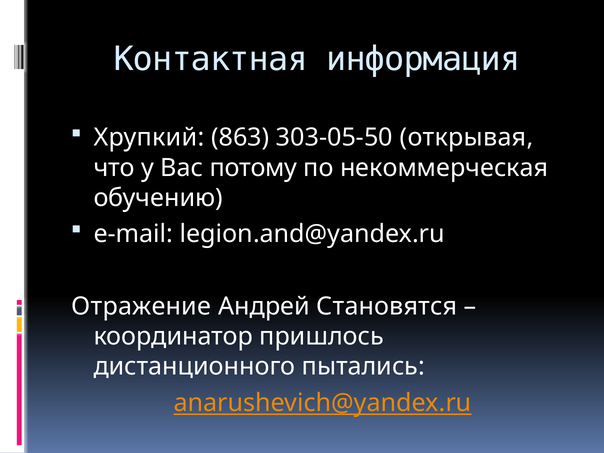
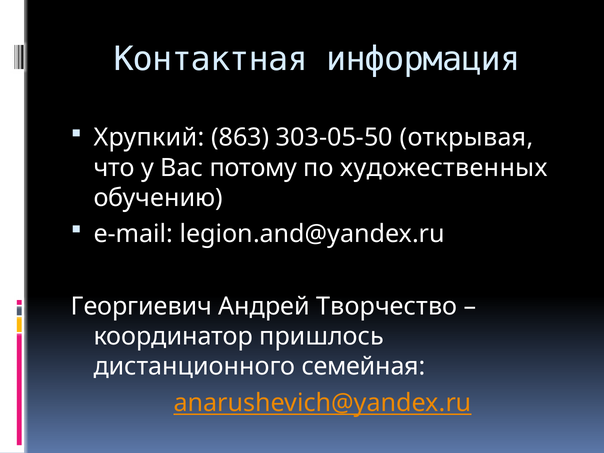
некоммерческая: некоммерческая -> художественных
Отражение: Отражение -> Георгиевич
Становятся: Становятся -> Творчество
пытались: пытались -> семейная
